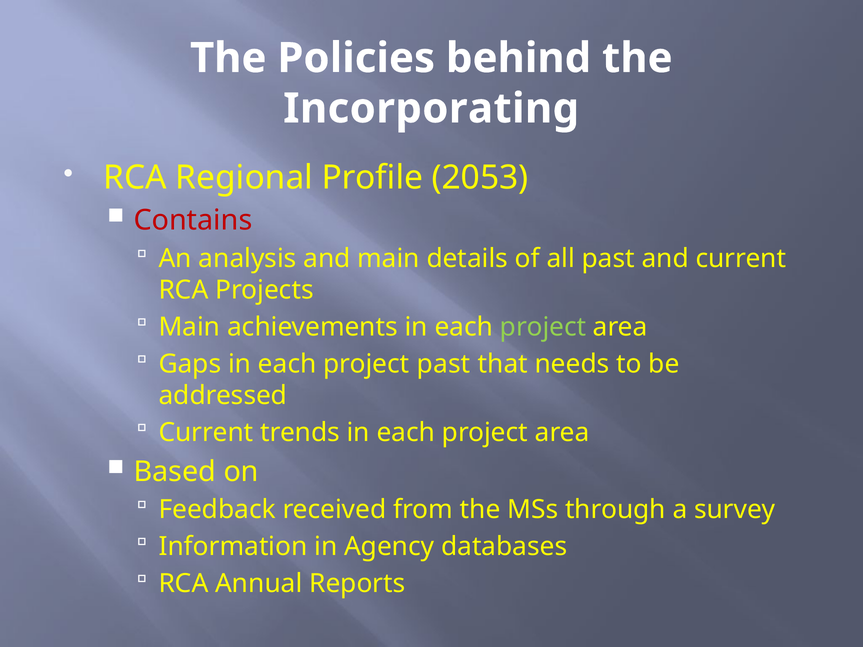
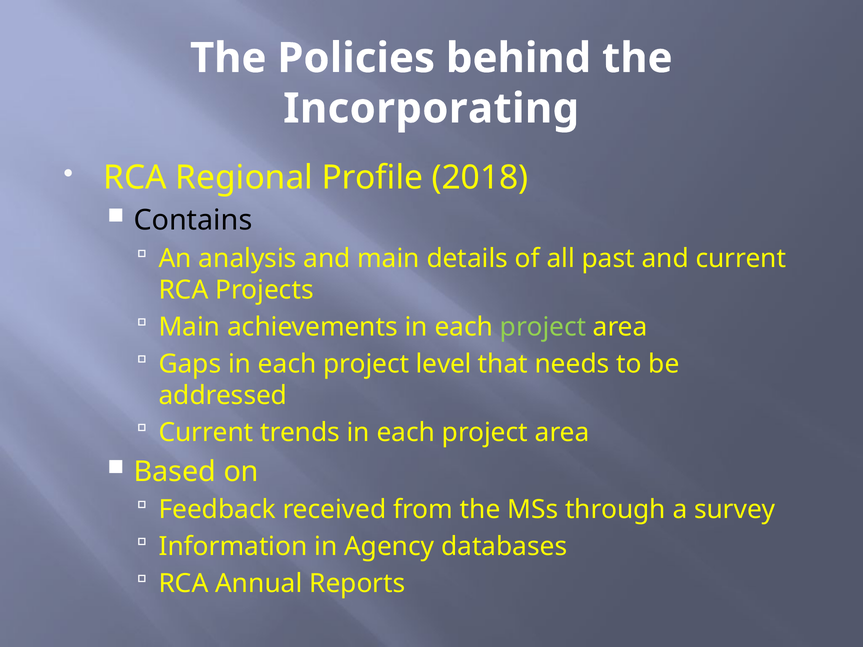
2053: 2053 -> 2018
Contains colour: red -> black
project past: past -> level
